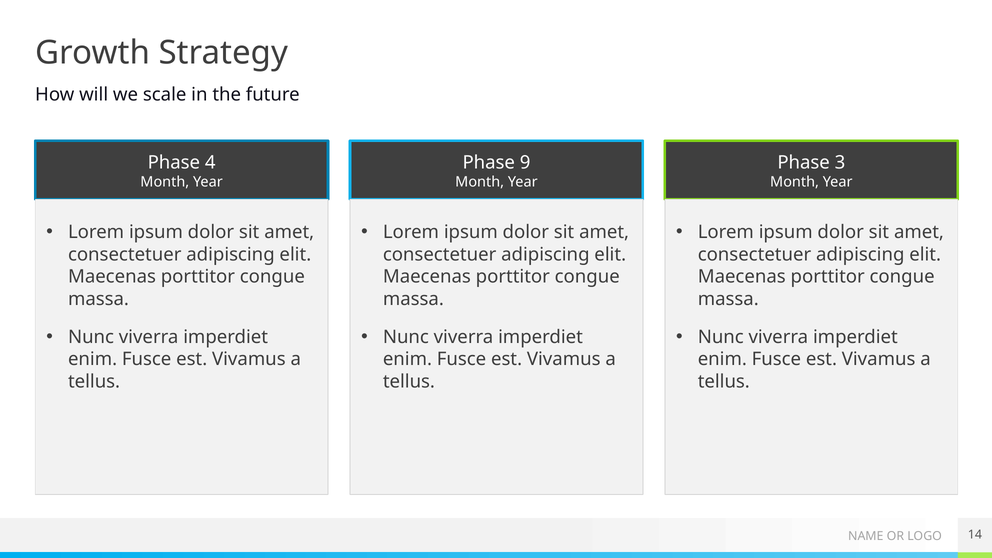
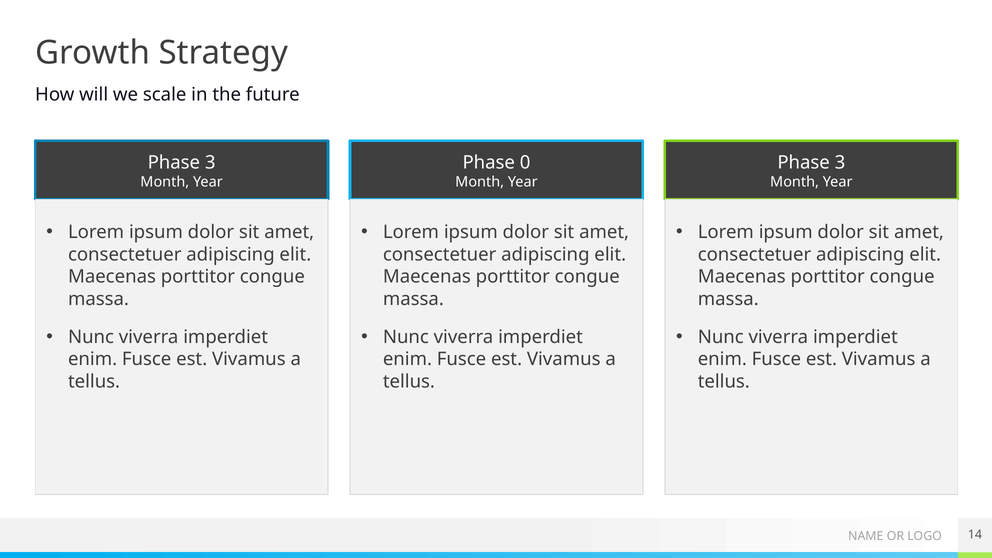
4 at (210, 162): 4 -> 3
9: 9 -> 0
